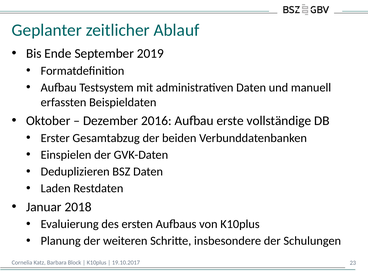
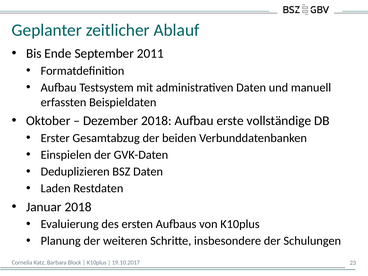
2019: 2019 -> 2011
Dezember 2016: 2016 -> 2018
